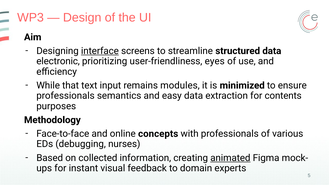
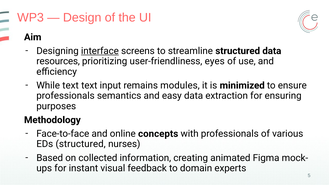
electronic: electronic -> resources
While that: that -> text
contents: contents -> ensuring
EDs debugging: debugging -> structured
animated underline: present -> none
